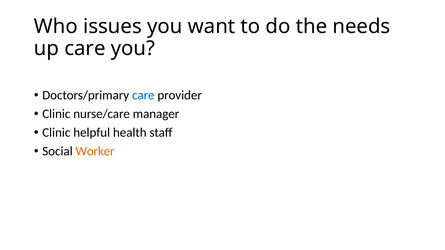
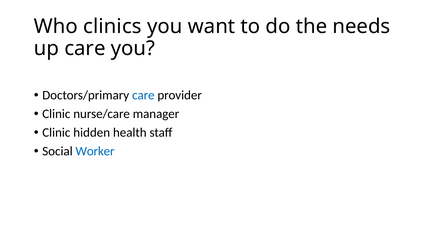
issues: issues -> clinics
helpful: helpful -> hidden
Worker colour: orange -> blue
